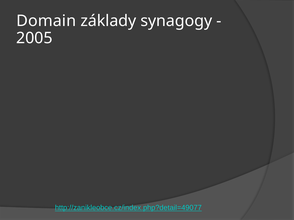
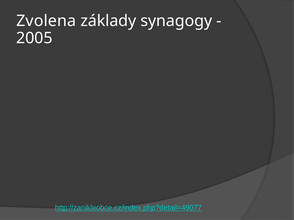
Domain: Domain -> Zvolena
